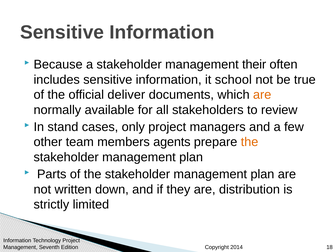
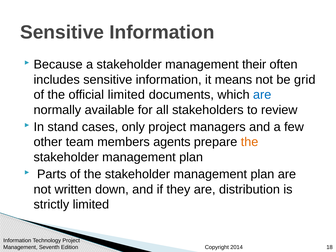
school: school -> means
true: true -> grid
official deliver: deliver -> limited
are at (262, 95) colour: orange -> blue
